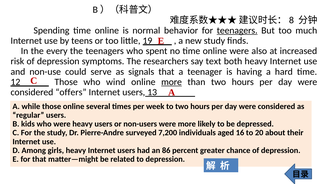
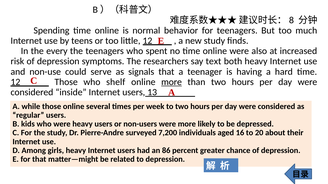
teenagers at (237, 30) underline: present -> none
19: 19 -> 12
wind: wind -> shelf
offers: offers -> inside
